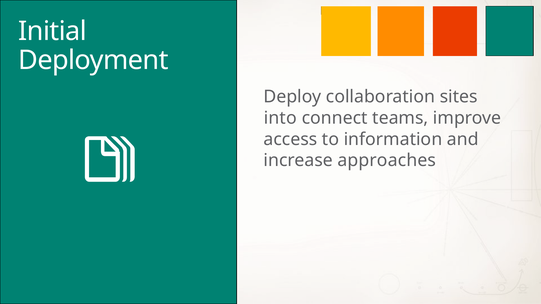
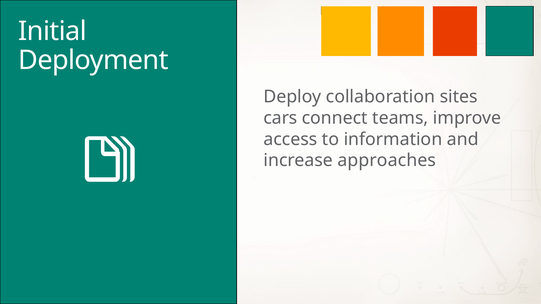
into: into -> cars
